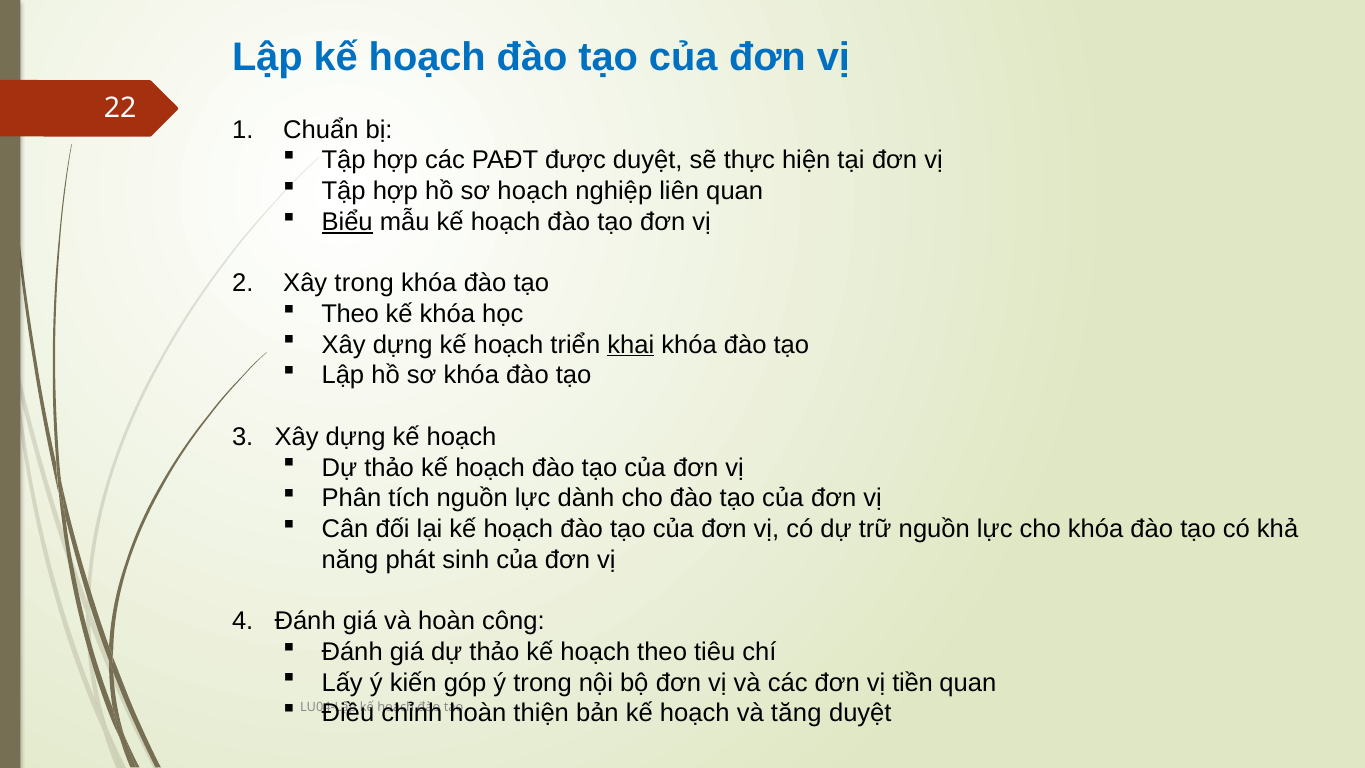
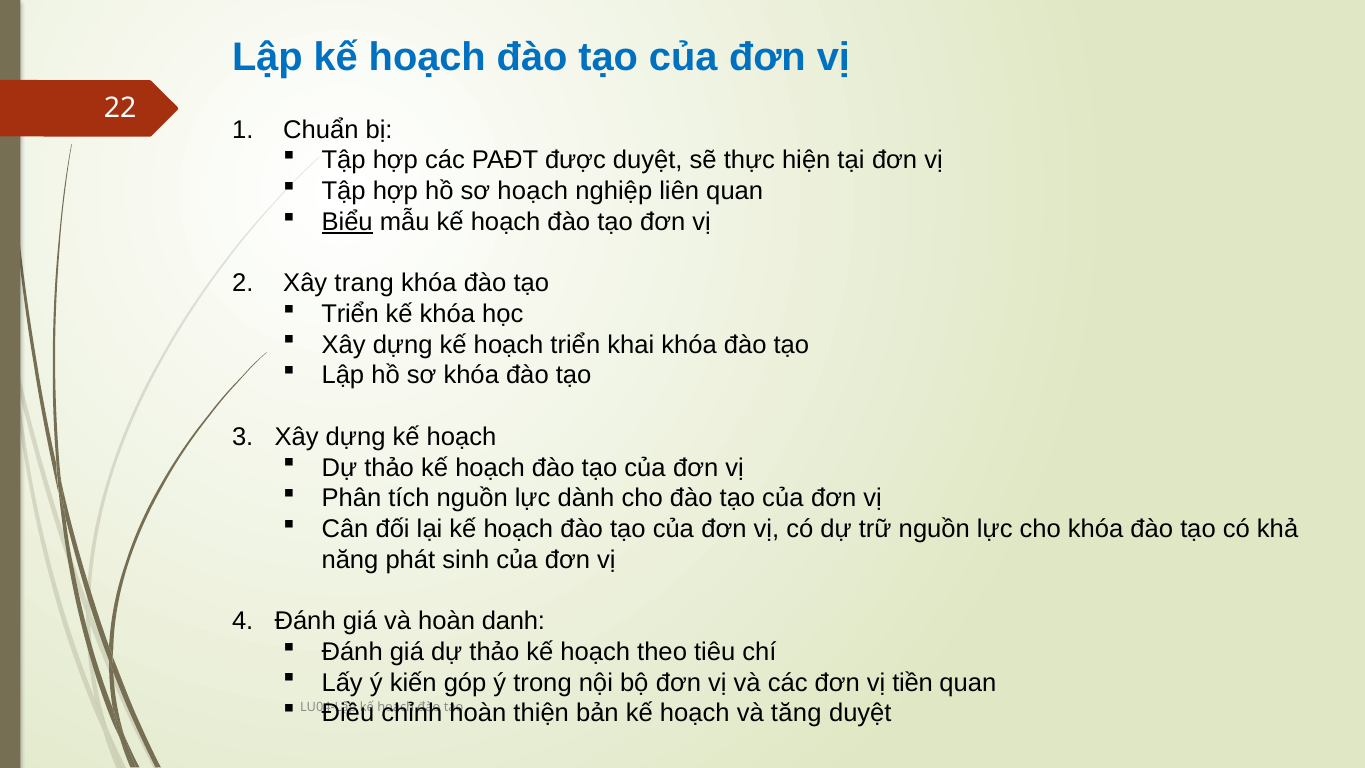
Xây trong: trong -> trang
Theo at (350, 314): Theo -> Triển
khai underline: present -> none
công: công -> danh
